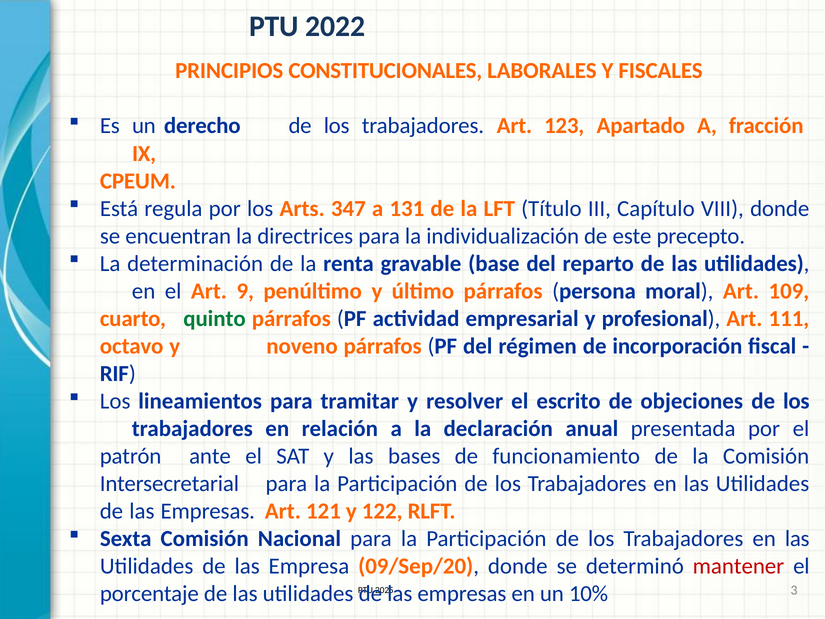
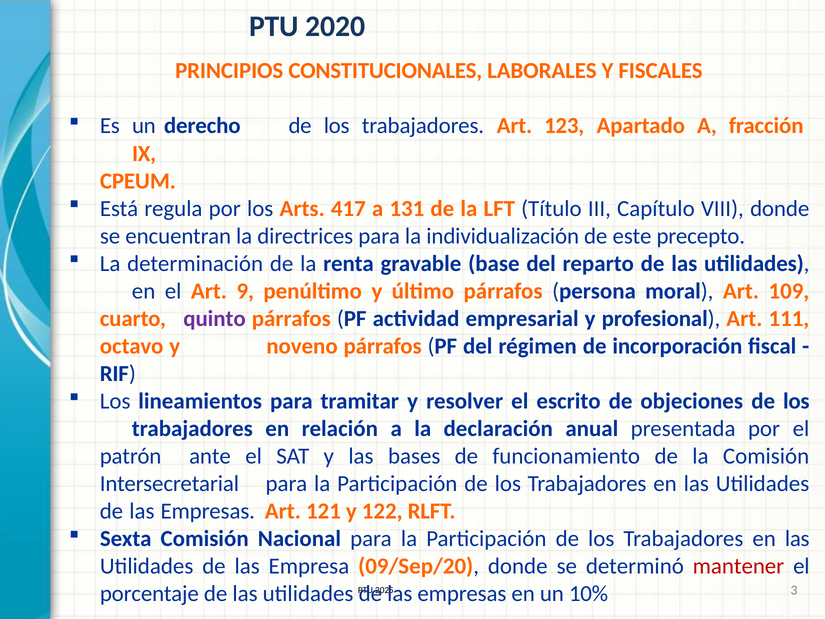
2022: 2022 -> 2020
347: 347 -> 417
quinto colour: green -> purple
